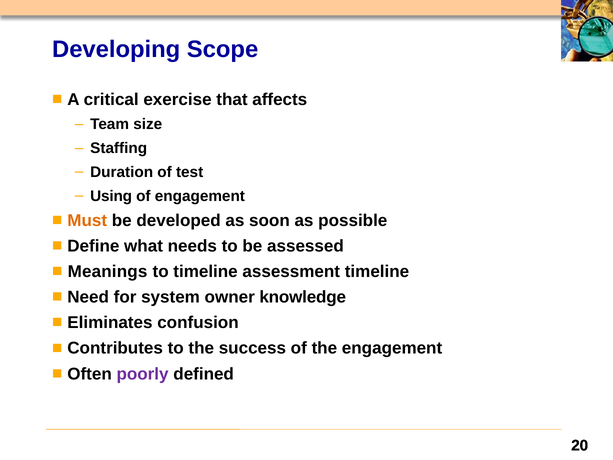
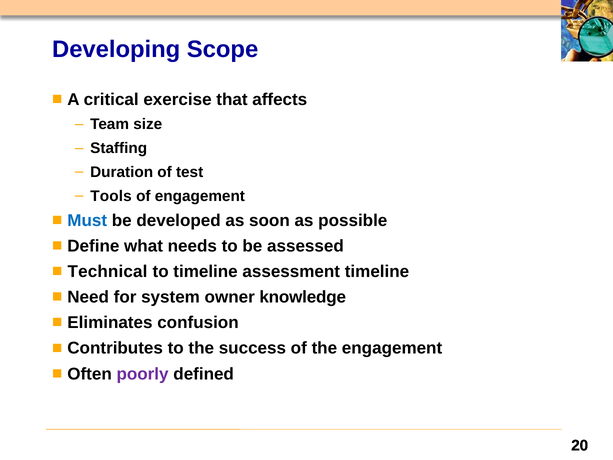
Using: Using -> Tools
Must colour: orange -> blue
Meanings: Meanings -> Technical
